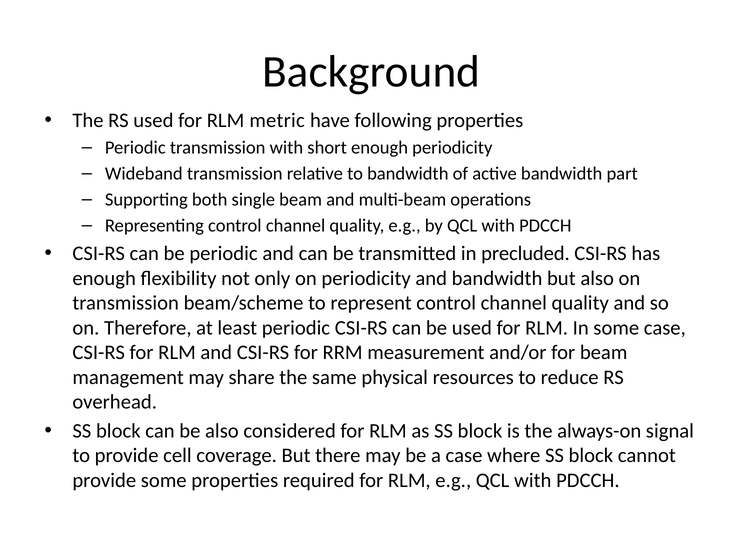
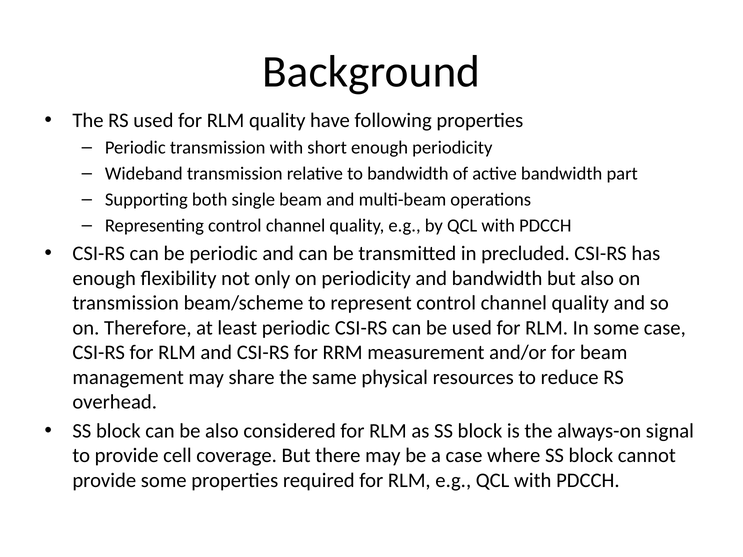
RLM metric: metric -> quality
